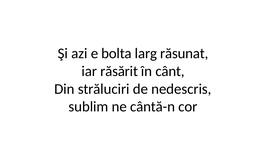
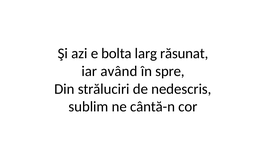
răsărit: răsărit -> având
cânt: cânt -> spre
